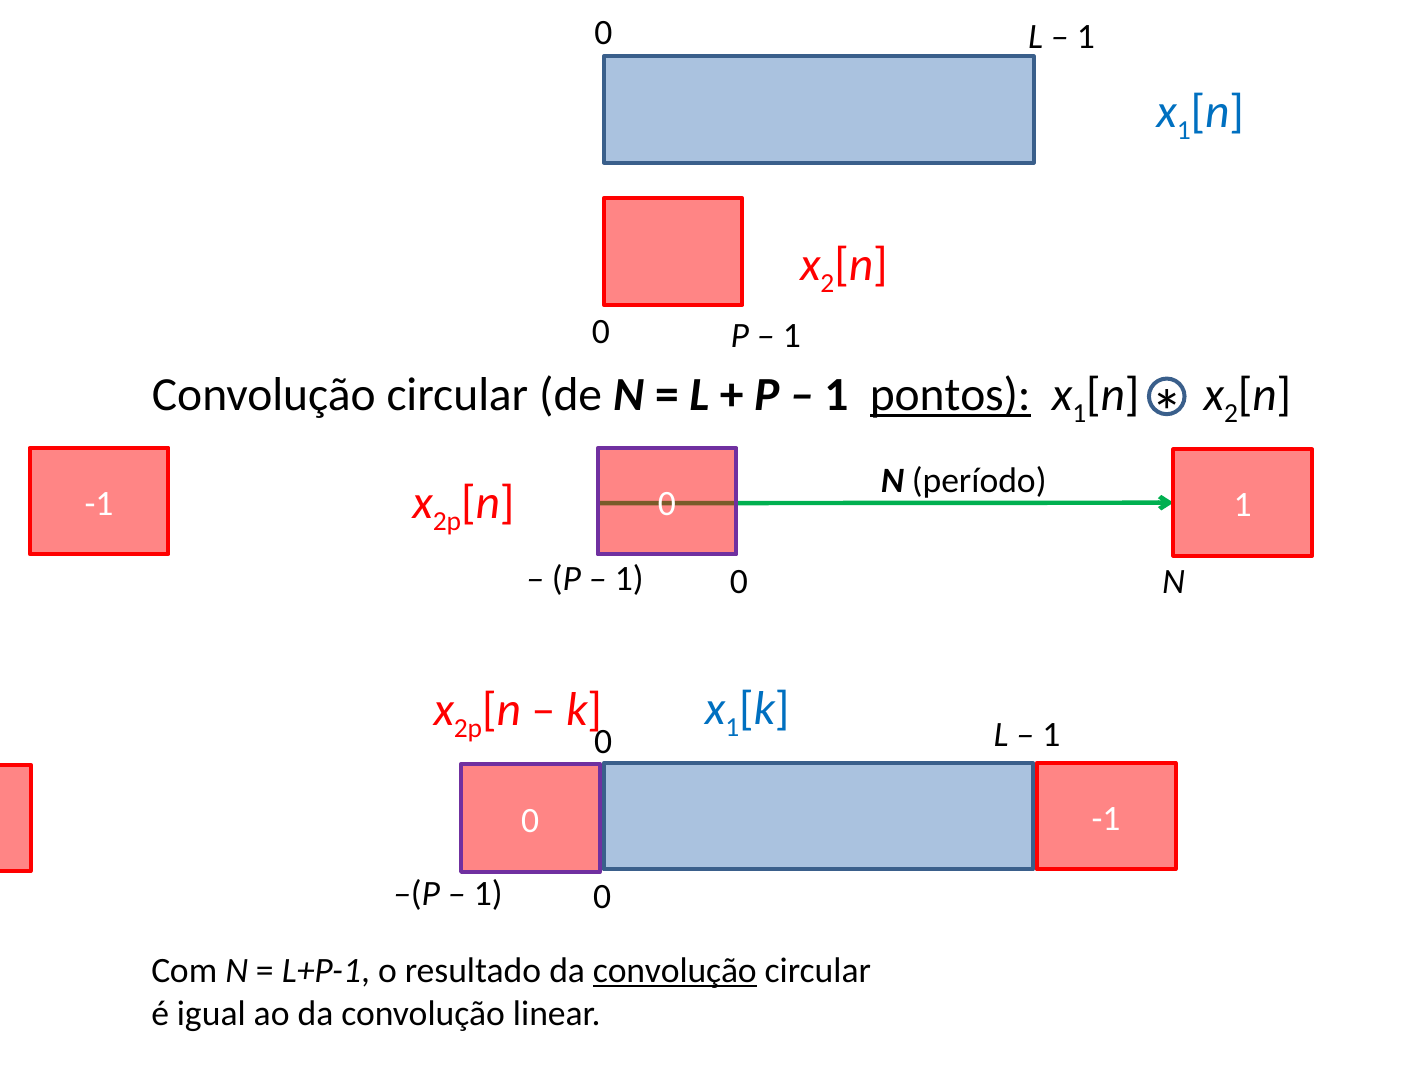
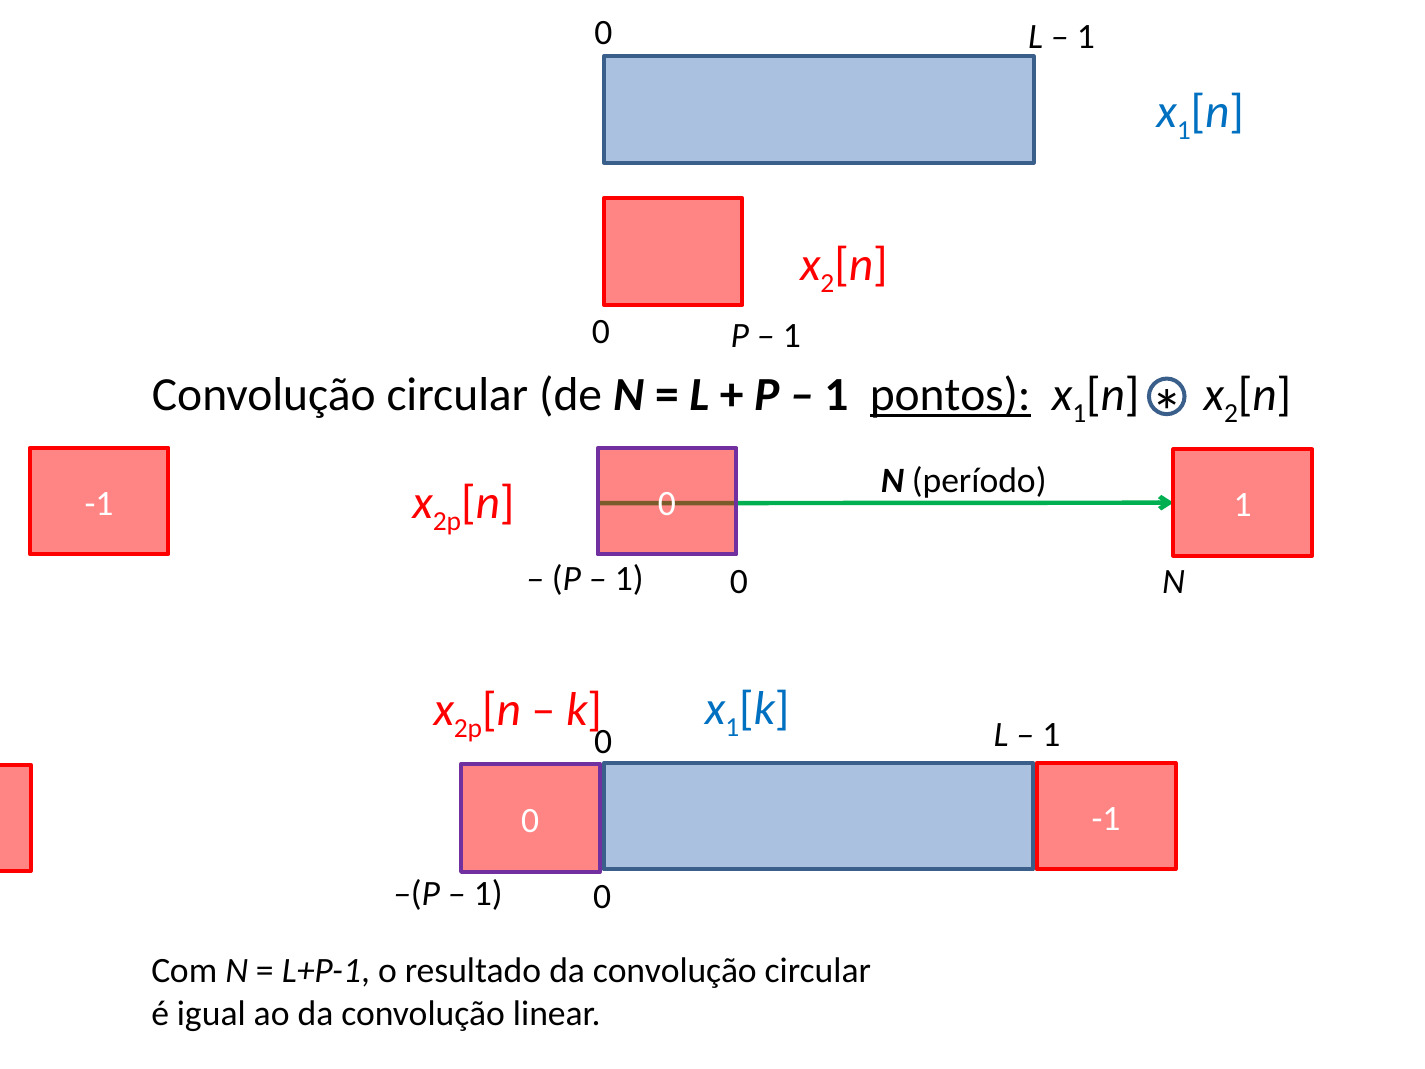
convolução at (675, 971) underline: present -> none
